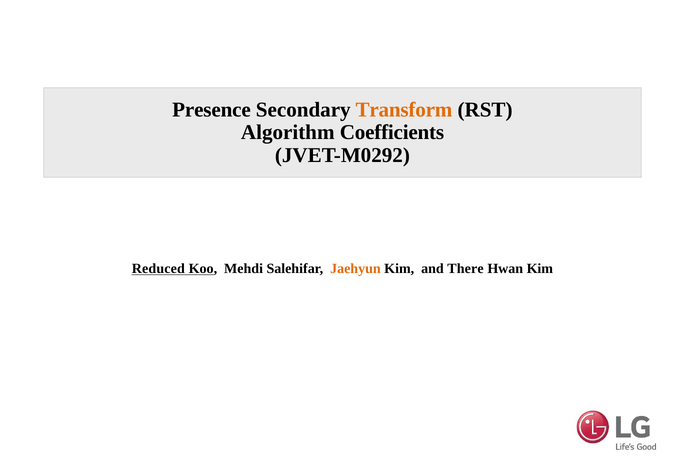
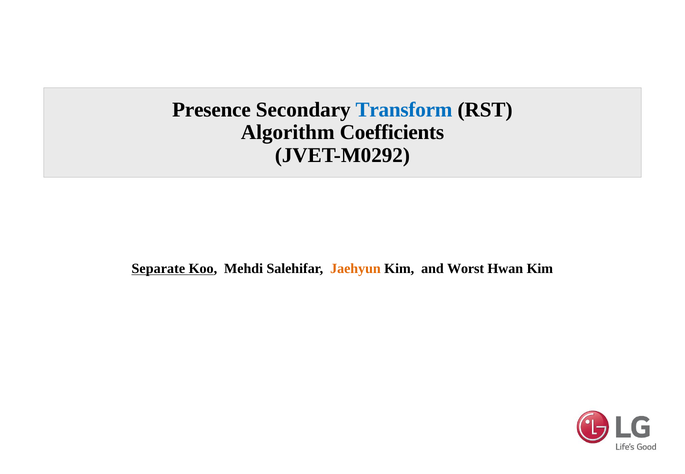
Transform colour: orange -> blue
Reduced: Reduced -> Separate
There: There -> Worst
